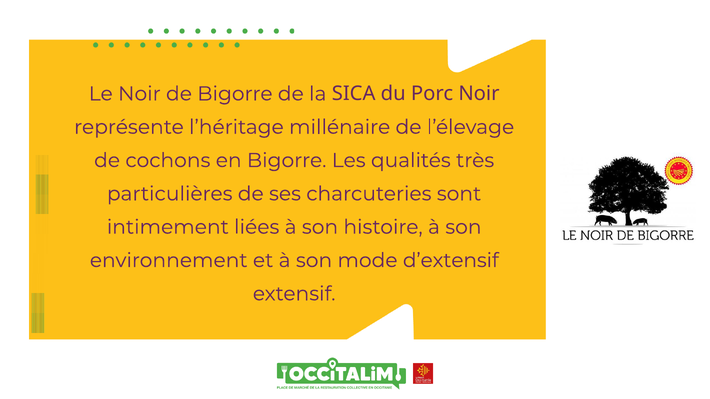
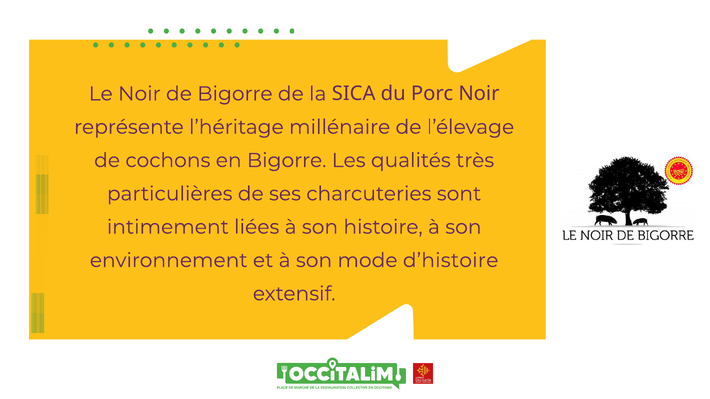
d’extensif: d’extensif -> d’histoire
